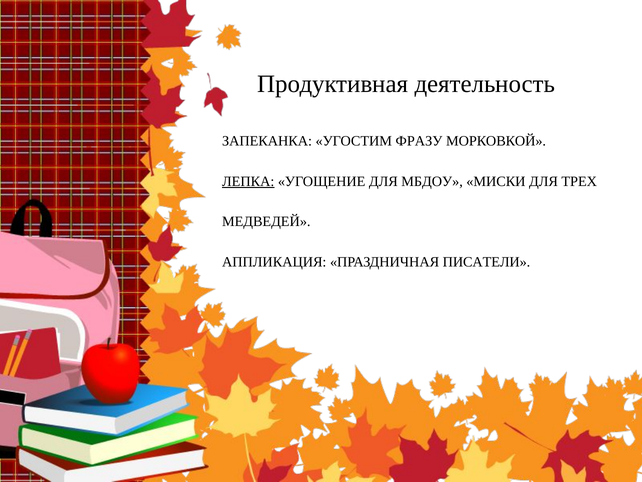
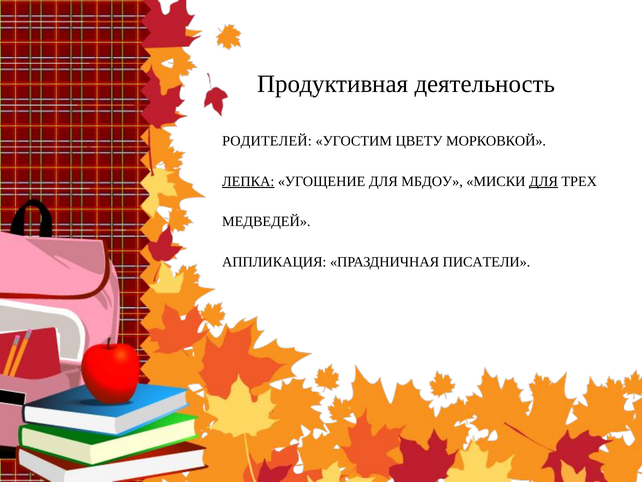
ЗАПЕКАНКА: ЗАПЕКАНКА -> РОДИТЕЛЕЙ
ФРАЗУ: ФРАЗУ -> ЦВЕТУ
ДЛЯ at (544, 181) underline: none -> present
